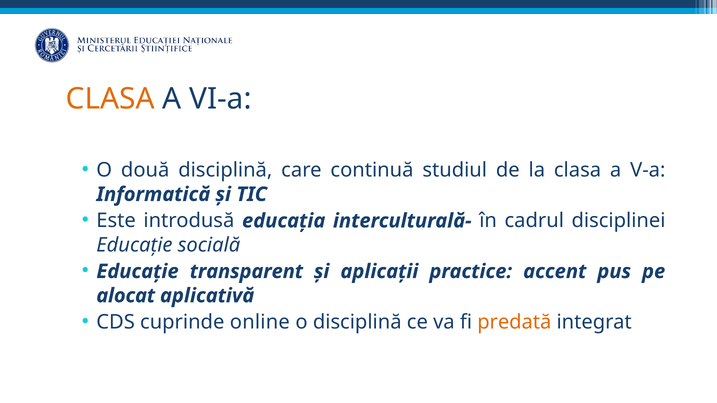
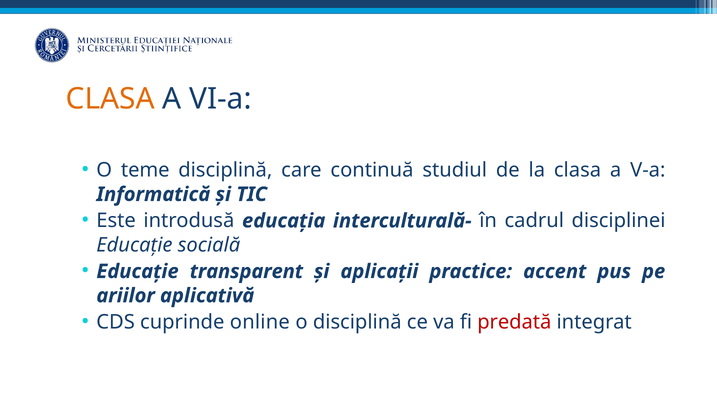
două: două -> teme
alocat: alocat -> ariilor
predată colour: orange -> red
